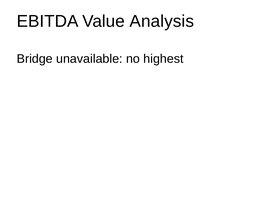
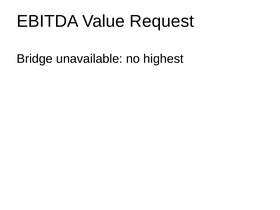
Analysis: Analysis -> Request
